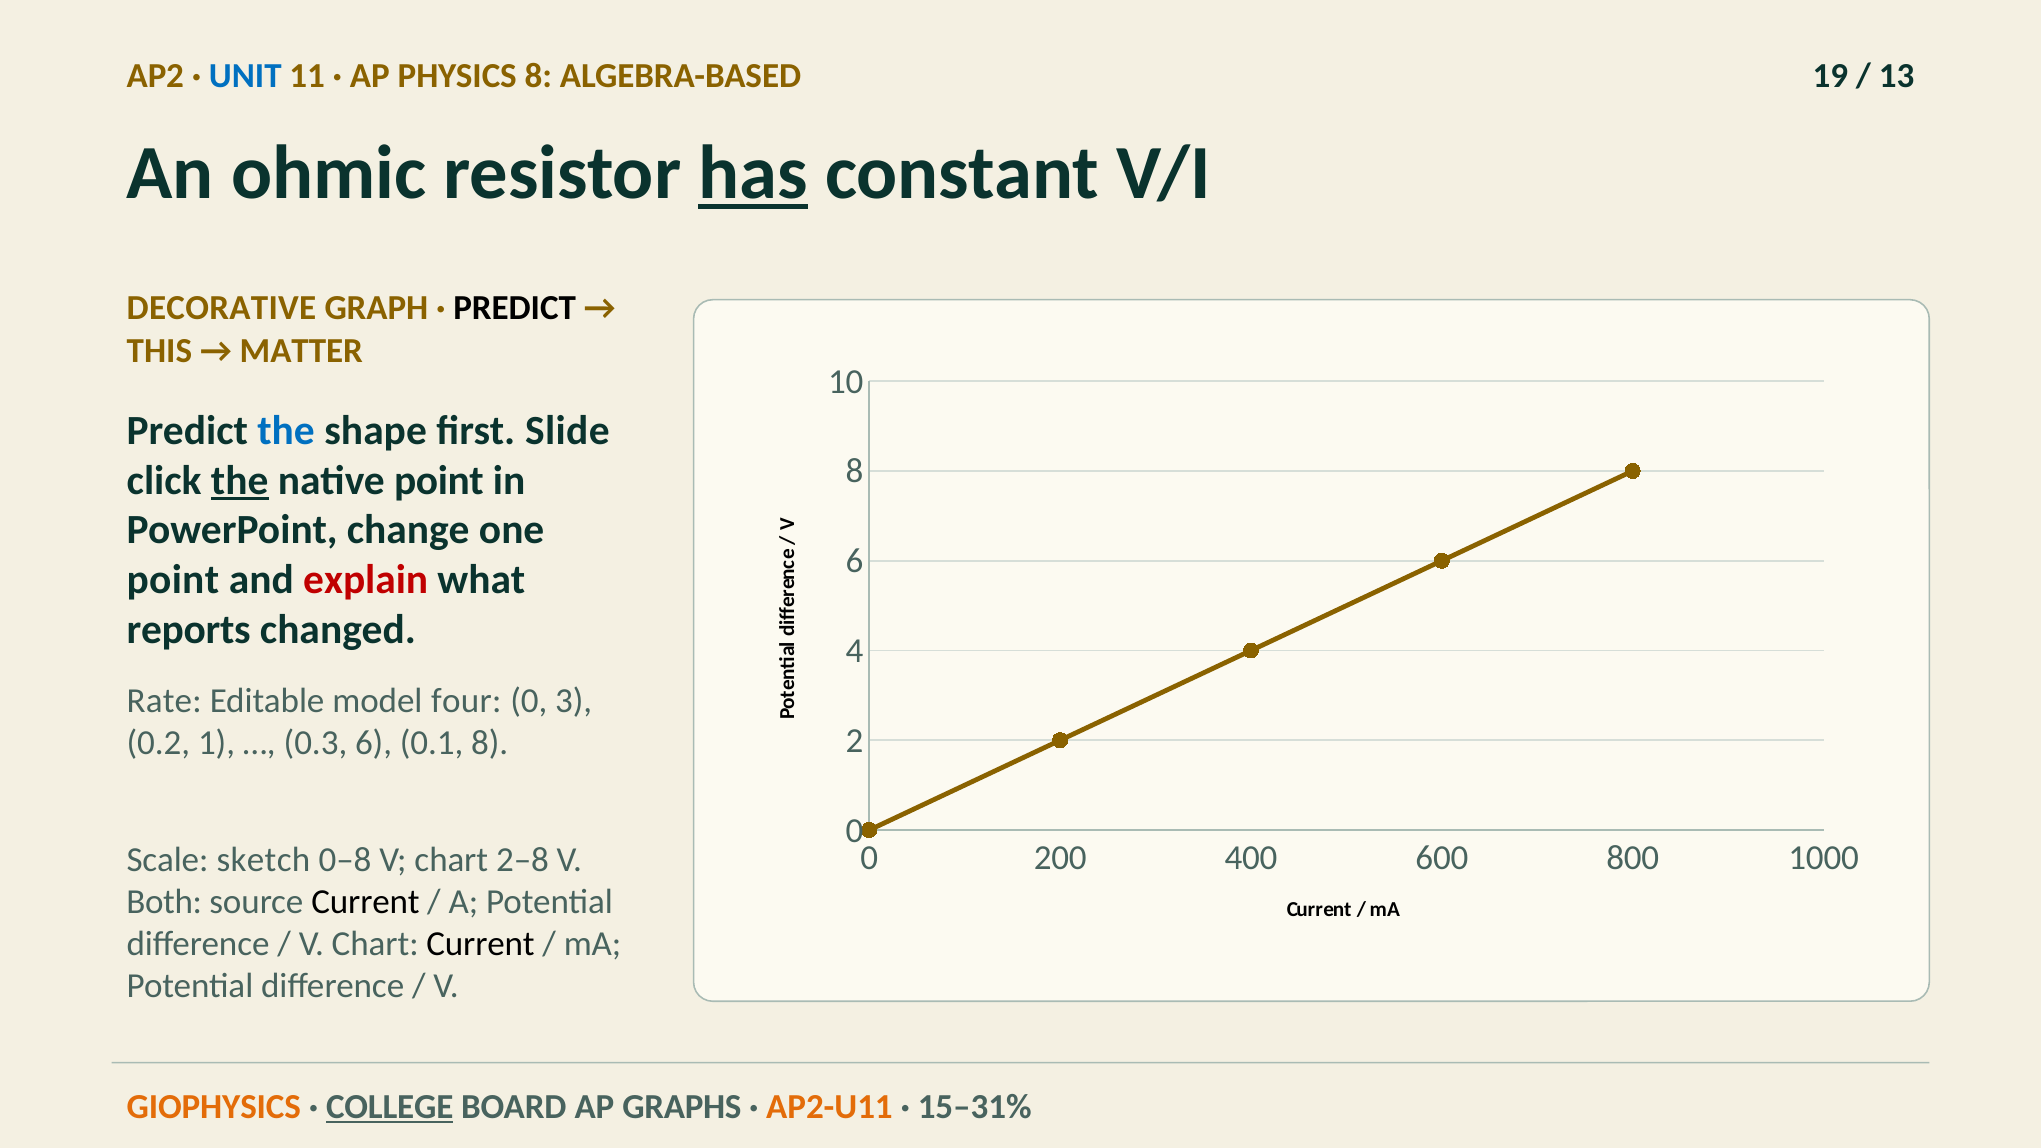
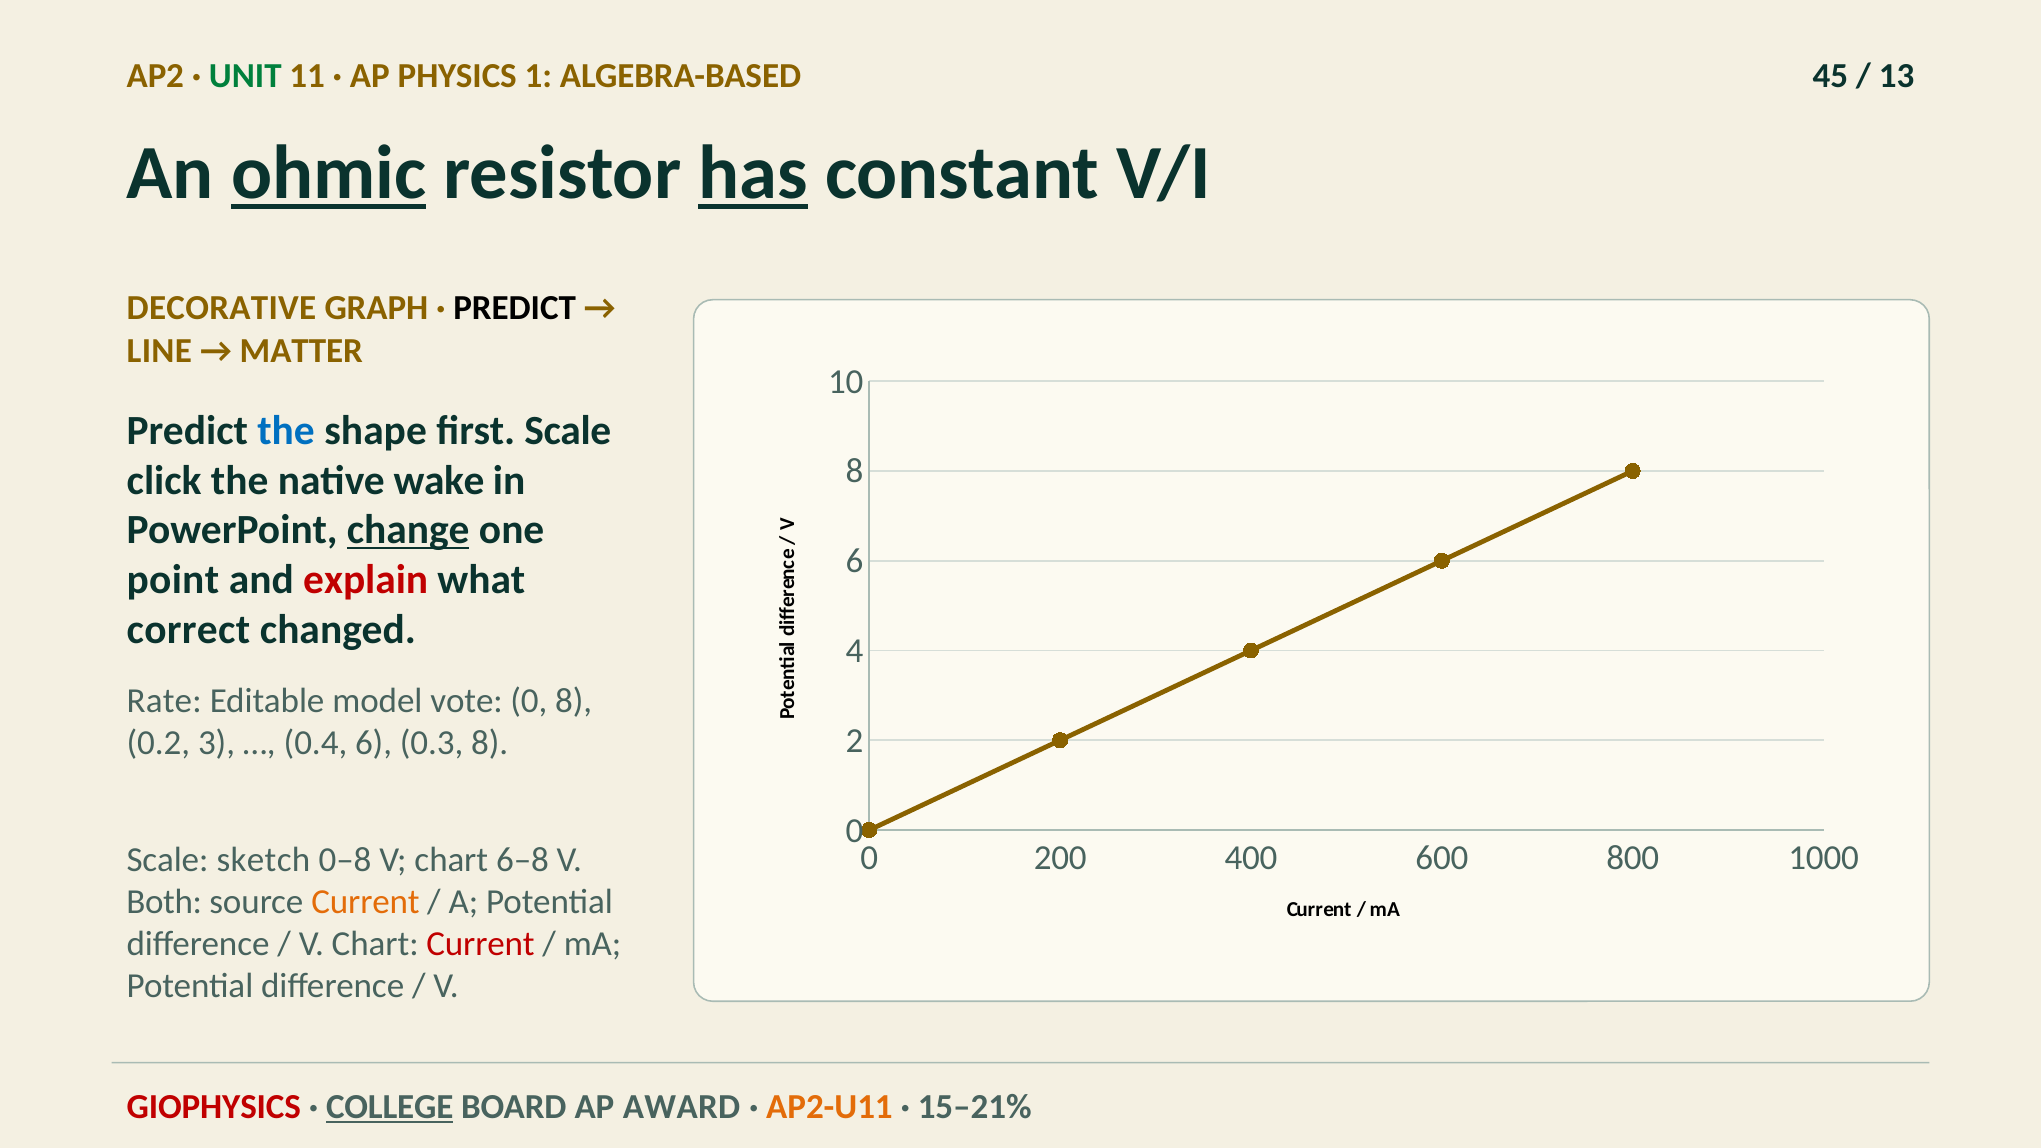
UNIT colour: blue -> green
PHYSICS 8: 8 -> 1
19: 19 -> 45
ohmic underline: none -> present
THIS: THIS -> LINE
first Slide: Slide -> Scale
the at (240, 481) underline: present -> none
native point: point -> wake
change underline: none -> present
reports: reports -> correct
four: four -> vote
0 3: 3 -> 8
1: 1 -> 3
0.3: 0.3 -> 0.4
0.1: 0.1 -> 0.3
2–8: 2–8 -> 6–8
Current at (365, 902) colour: black -> orange
Current at (481, 944) colour: black -> red
GIOPHYSICS colour: orange -> red
GRAPHS: GRAPHS -> AWARD
15–31%: 15–31% -> 15–21%
